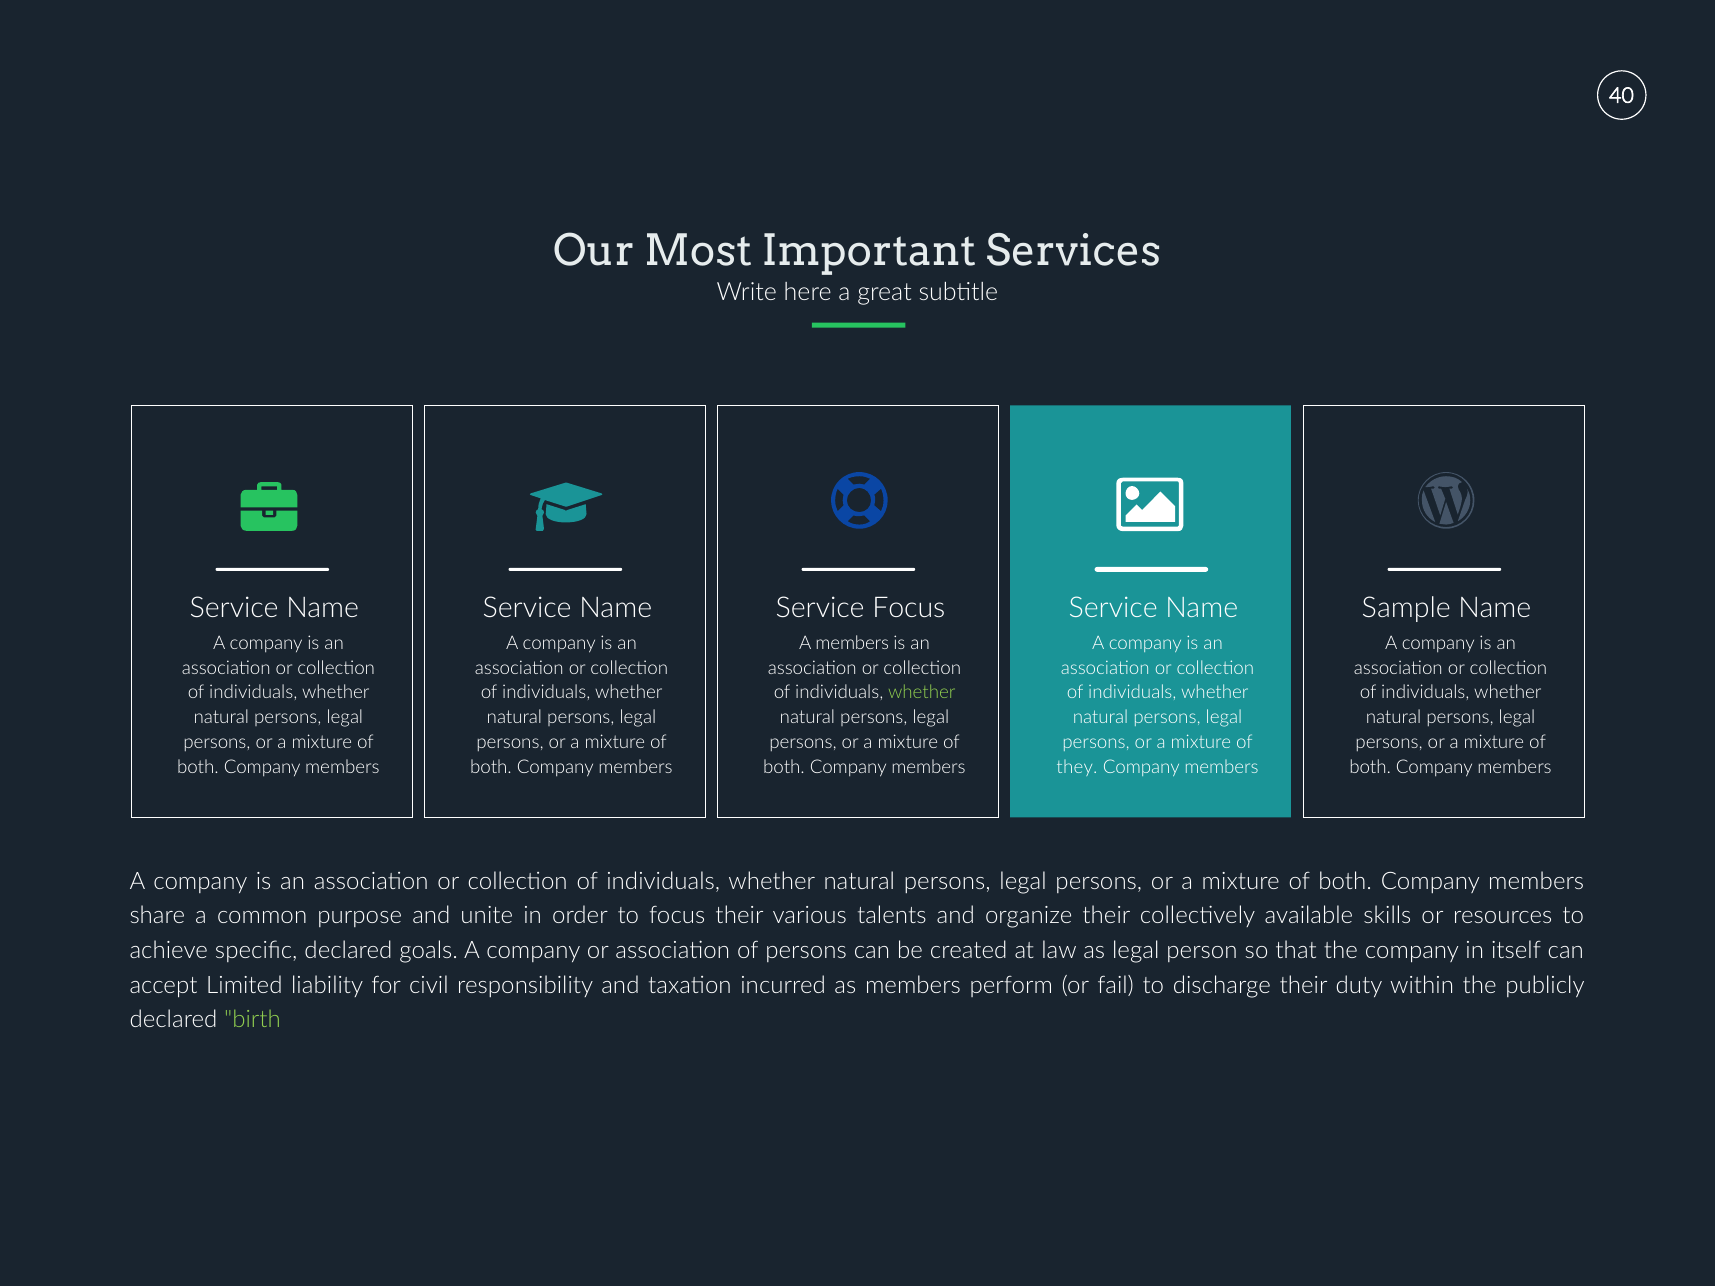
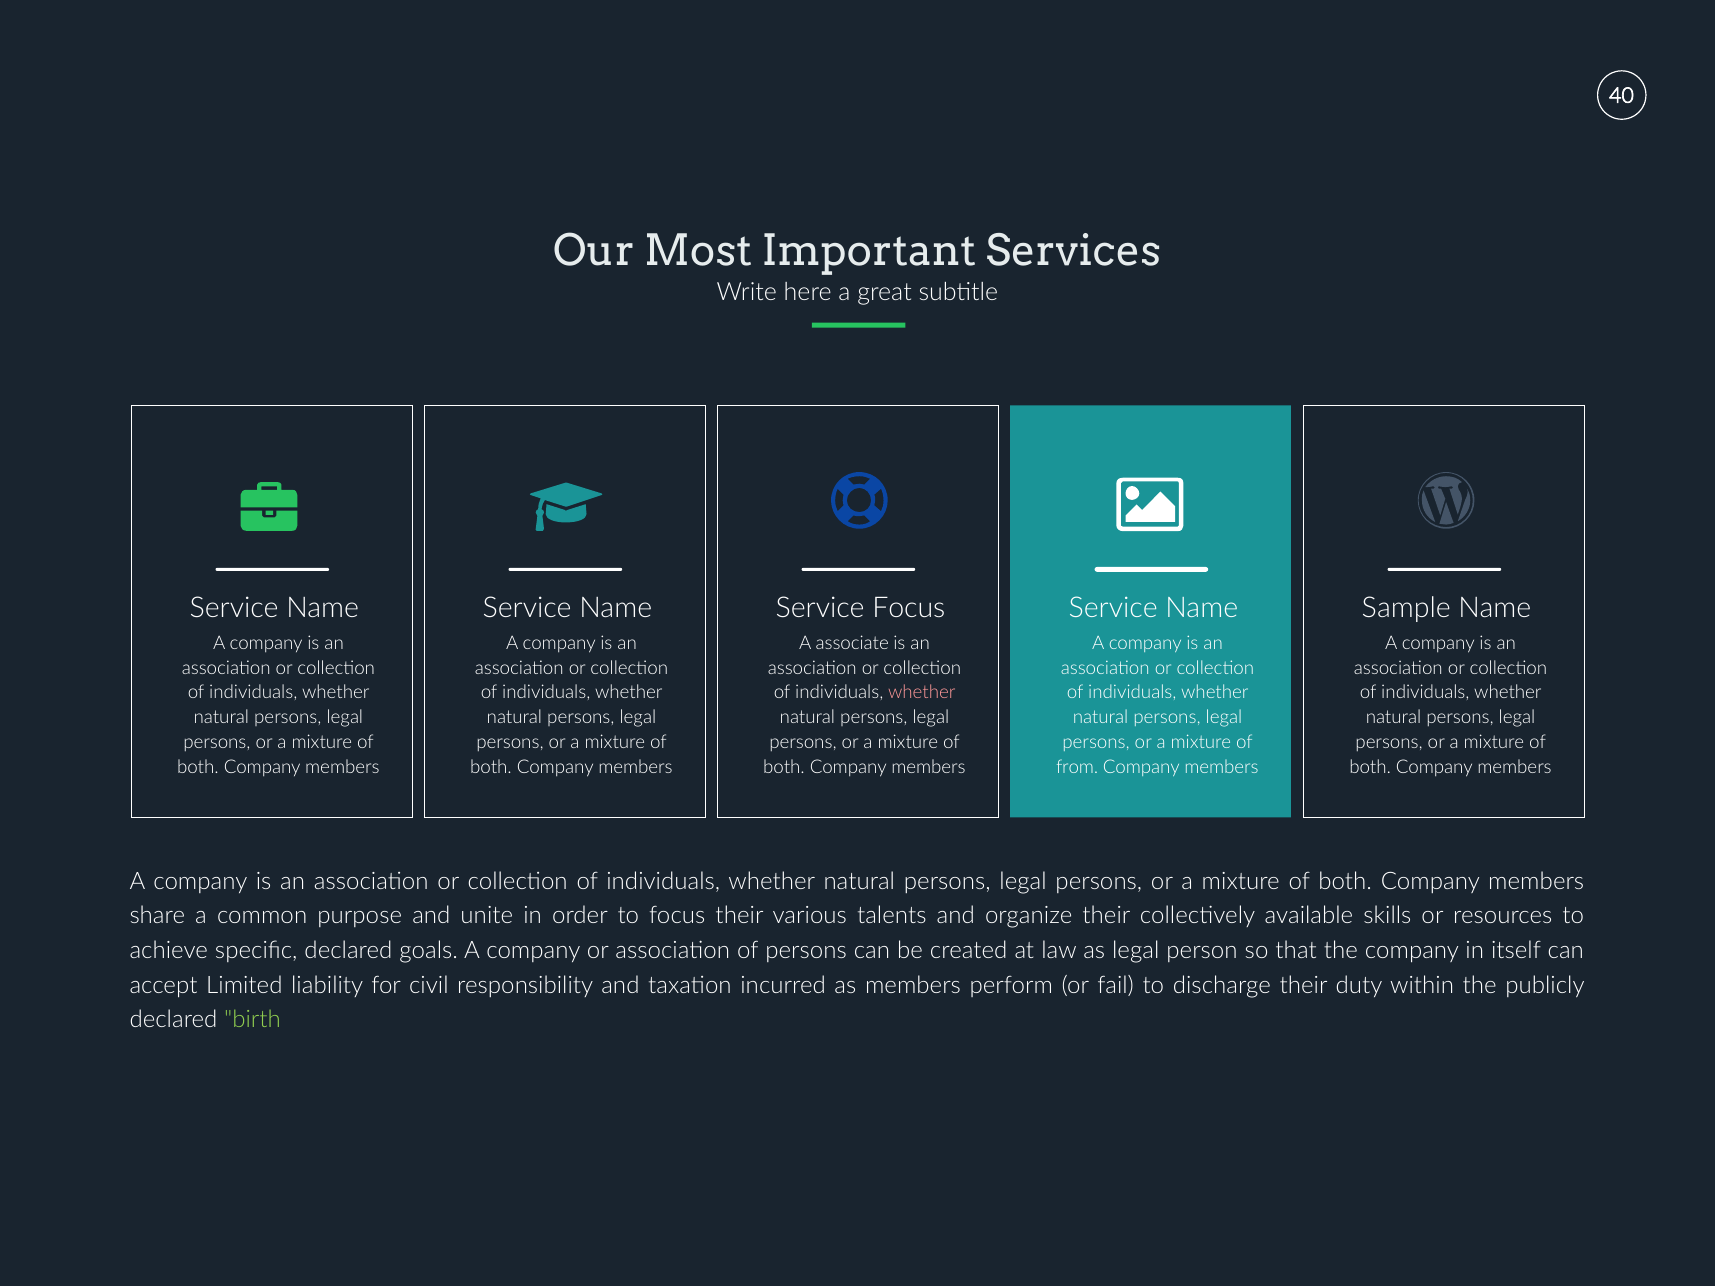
A members: members -> associate
whether at (922, 693) colour: light green -> pink
they: they -> from
